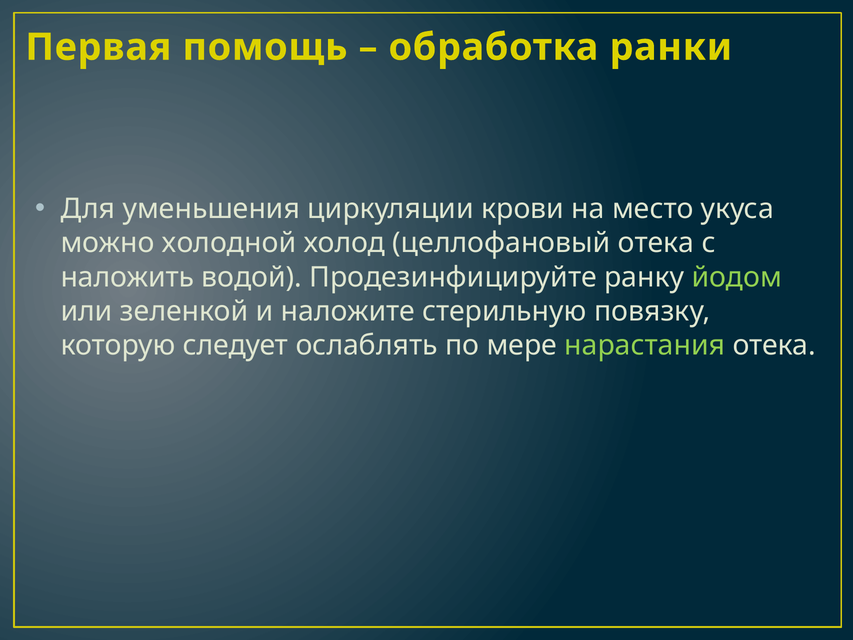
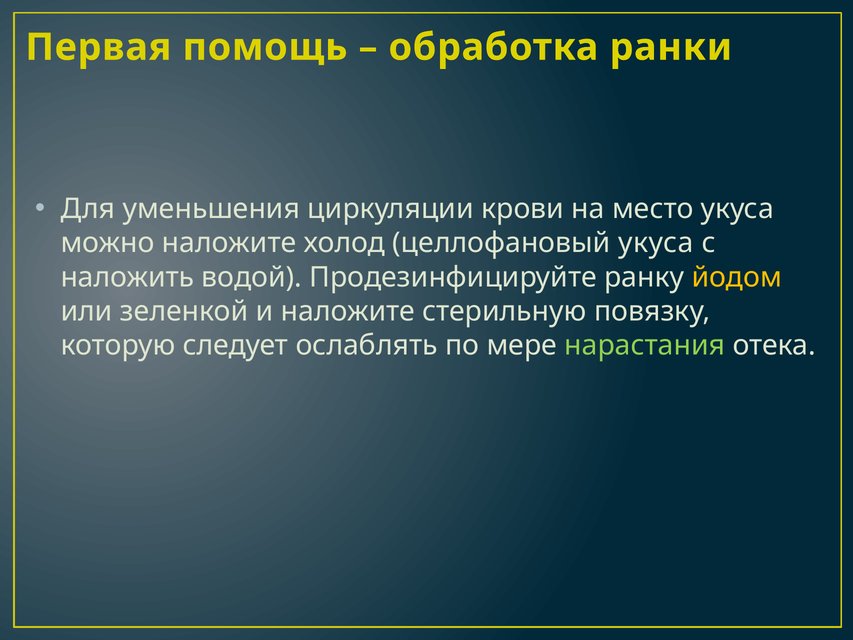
можно холодной: холодной -> наложите
целлофановый отека: отека -> укуса
йодом colour: light green -> yellow
